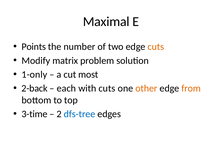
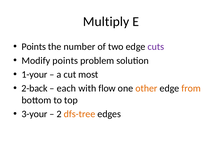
Maximal: Maximal -> Multiply
cuts at (156, 47) colour: orange -> purple
Modify matrix: matrix -> points
1-only: 1-only -> 1-your
with cuts: cuts -> flow
3-time: 3-time -> 3-your
dfs-tree colour: blue -> orange
